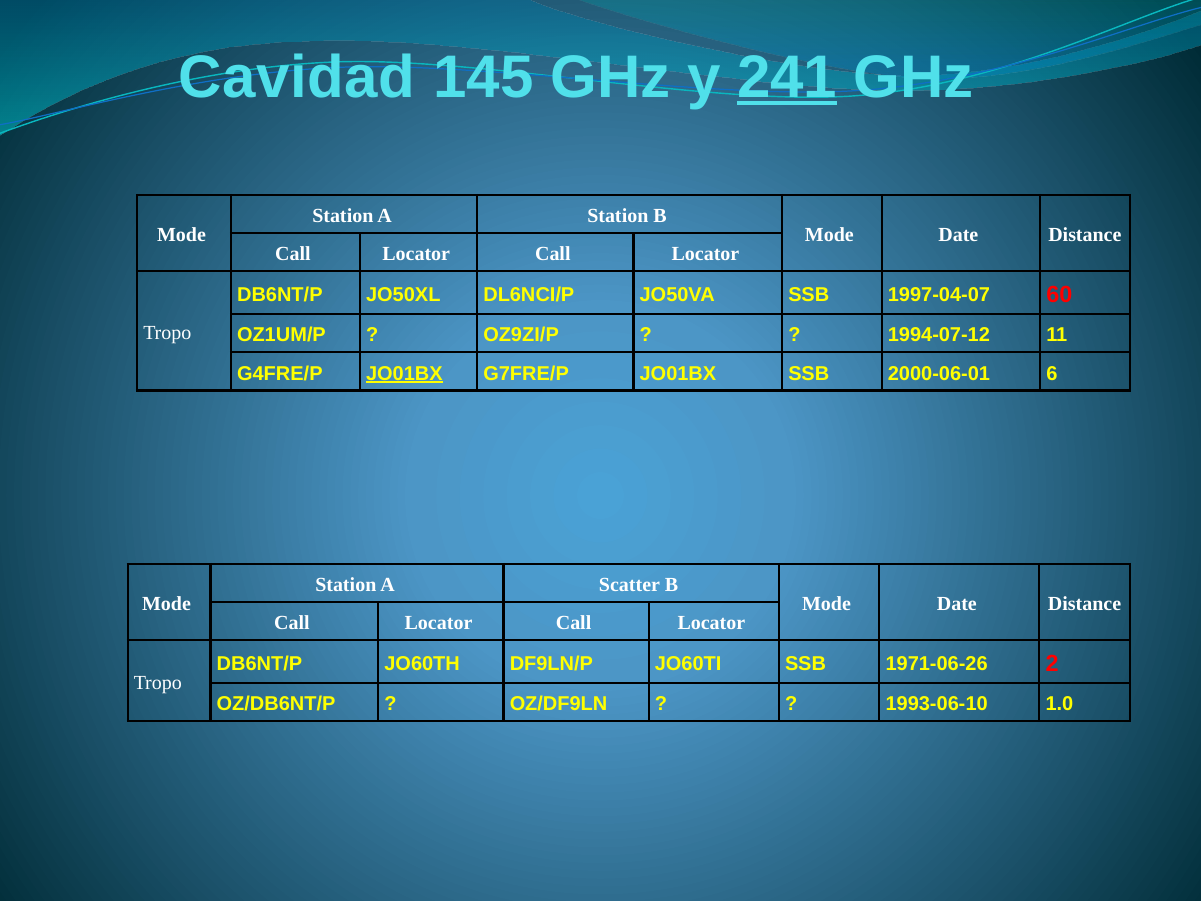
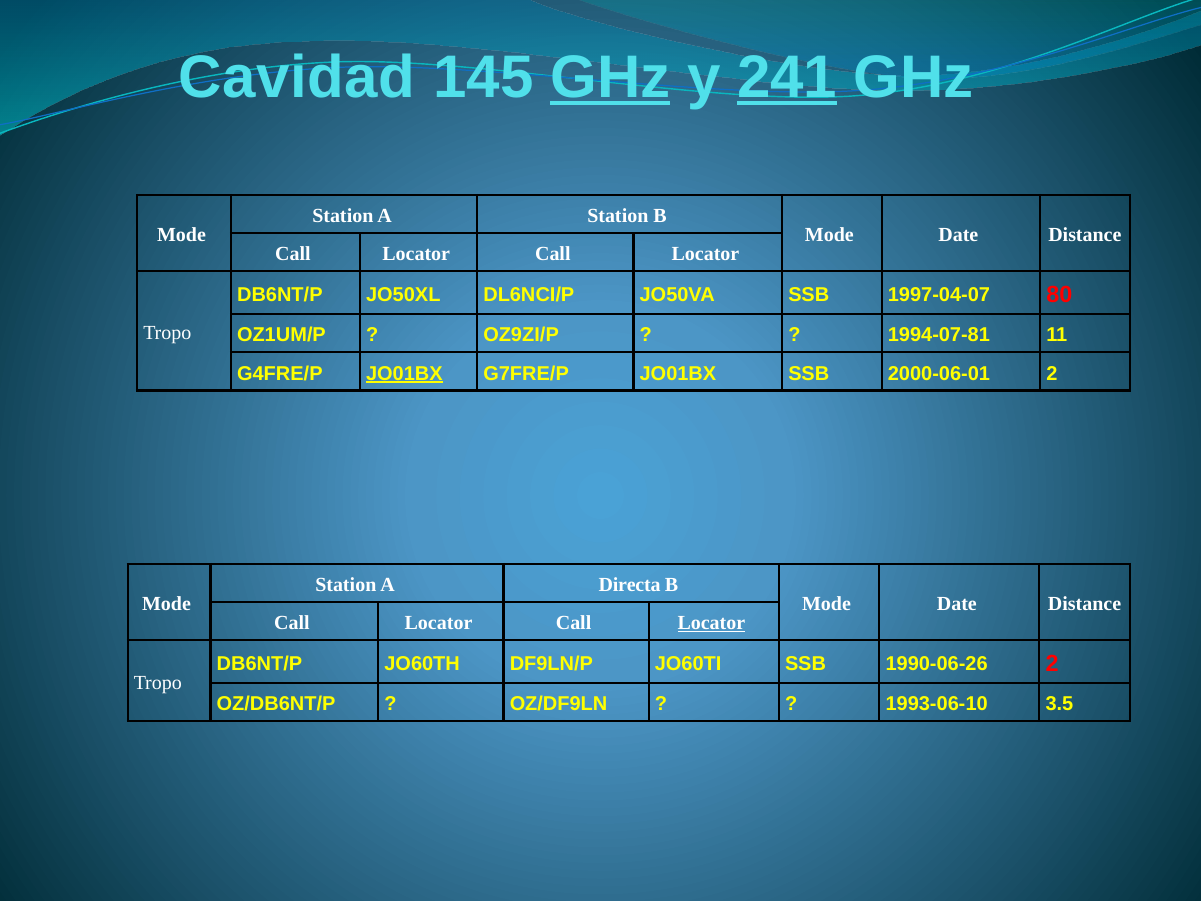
GHz at (610, 77) underline: none -> present
60: 60 -> 80
1994-07-12: 1994-07-12 -> 1994-07-81
2000-06-01 6: 6 -> 2
Scatter: Scatter -> Directa
Locator at (711, 623) underline: none -> present
1971-06-26: 1971-06-26 -> 1990-06-26
1.0: 1.0 -> 3.5
